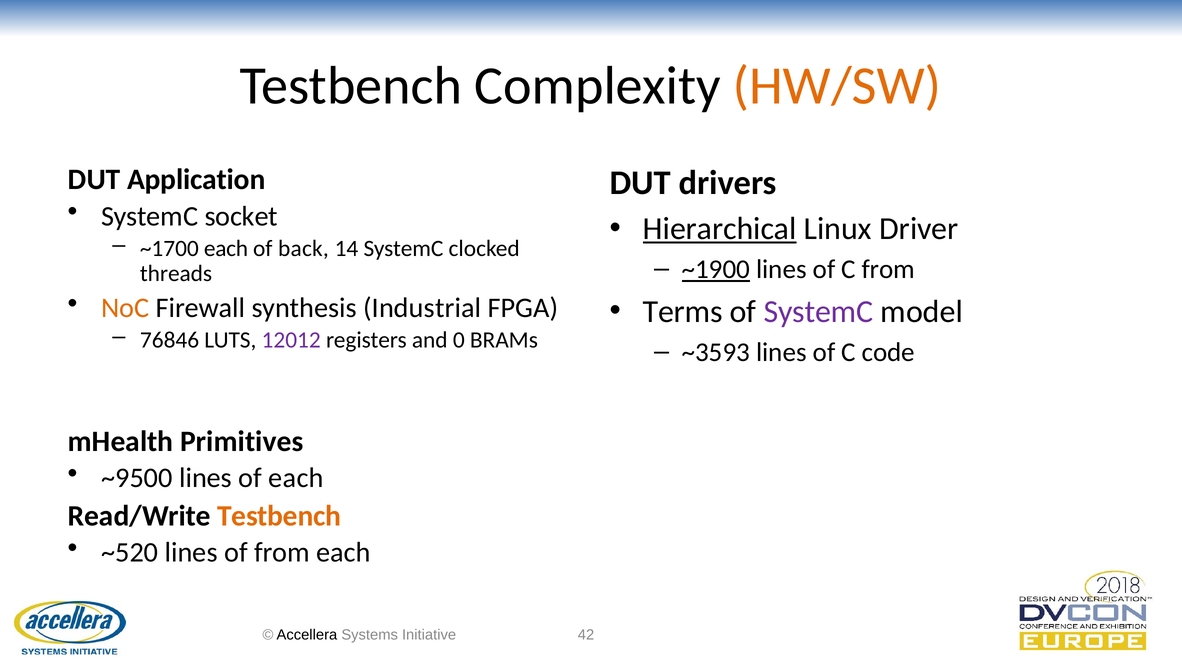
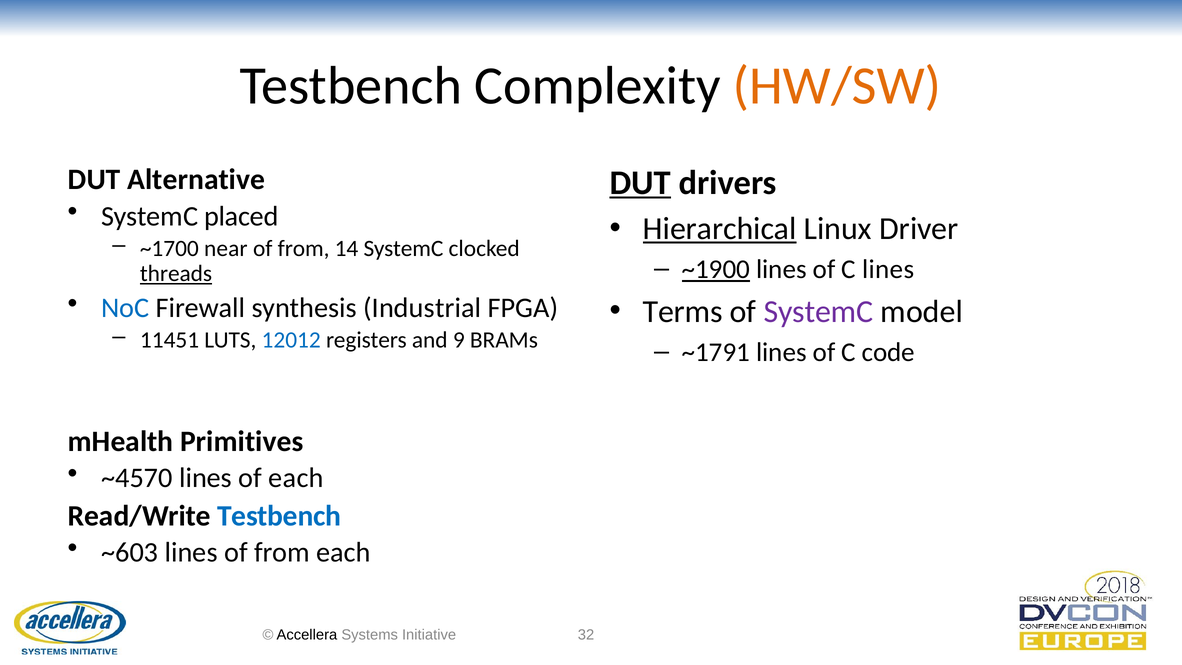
Application: Application -> Alternative
DUT at (640, 183) underline: none -> present
socket: socket -> placed
~1700 each: each -> near
back at (303, 248): back -> from
C from: from -> lines
threads underline: none -> present
NoC colour: orange -> blue
76846: 76846 -> 11451
12012 colour: purple -> blue
0: 0 -> 9
~3593: ~3593 -> ~1791
~9500: ~9500 -> ~4570
Testbench at (279, 516) colour: orange -> blue
~520: ~520 -> ~603
42: 42 -> 32
